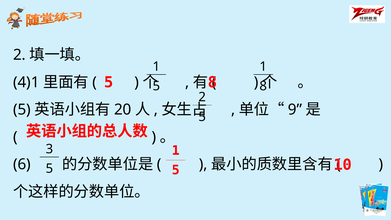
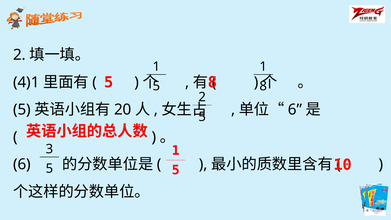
9 at (295, 110): 9 -> 6
